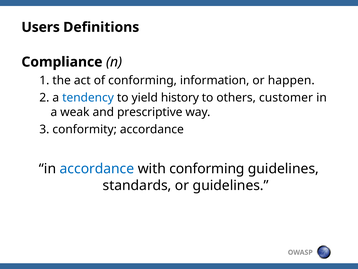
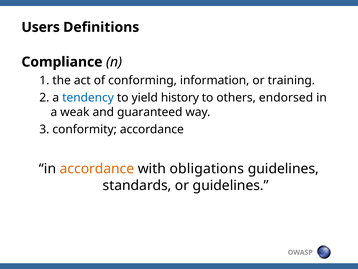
happen: happen -> training
customer: customer -> endorsed
prescriptive: prescriptive -> guaranteed
accordance at (97, 169) colour: blue -> orange
with conforming: conforming -> obligations
